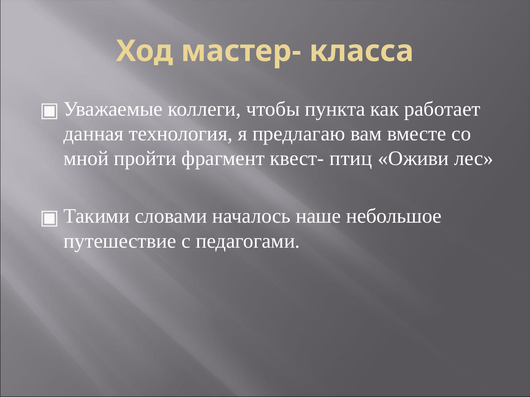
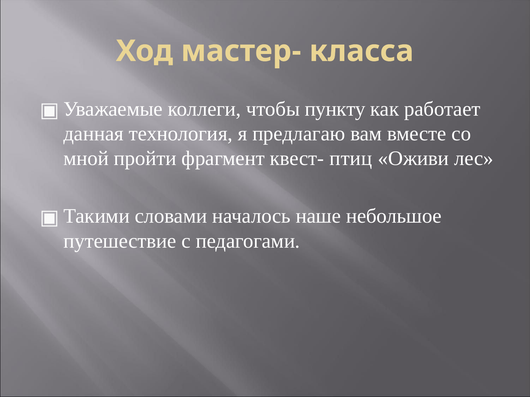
пункта: пункта -> пункту
